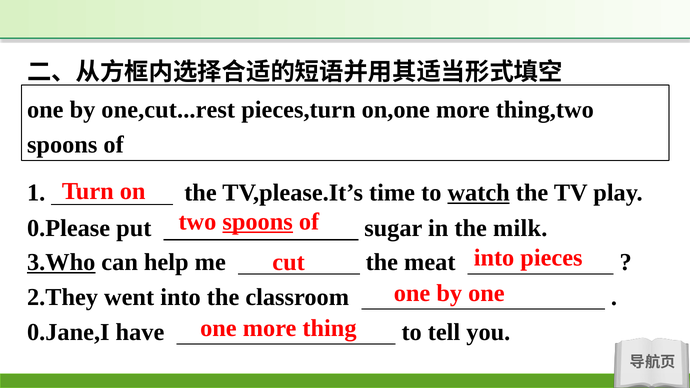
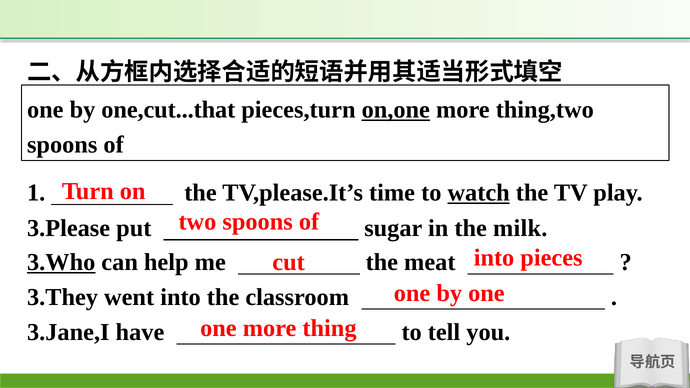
one,cut...rest: one,cut...rest -> one,cut...that
on,one underline: none -> present
spoons at (258, 222) underline: present -> none
0.Please: 0.Please -> 3.Please
2.They: 2.They -> 3.They
0.Jane,I: 0.Jane,I -> 3.Jane,I
